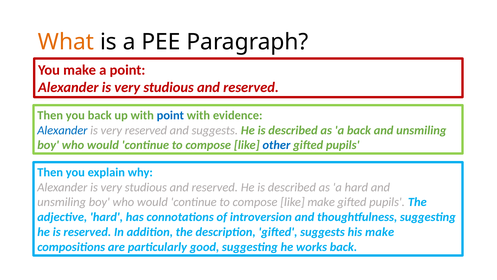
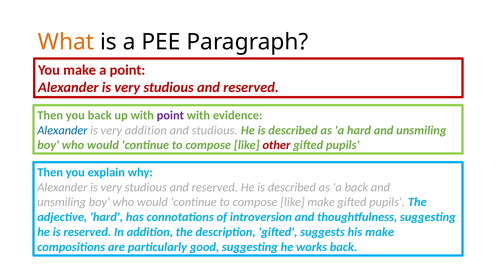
point colour: blue -> purple
very reserved: reserved -> addition
and suggests: suggests -> studious
a back: back -> hard
other colour: blue -> red
a hard: hard -> back
